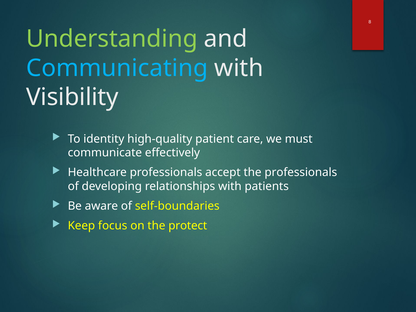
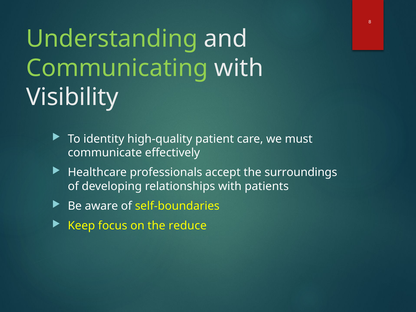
Communicating colour: light blue -> light green
the professionals: professionals -> surroundings
protect: protect -> reduce
